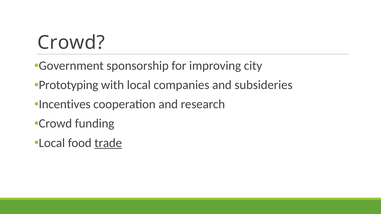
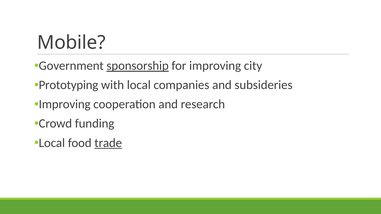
Crowd at (71, 43): Crowd -> Mobile
sponsorship underline: none -> present
Incentives at (65, 104): Incentives -> Improving
